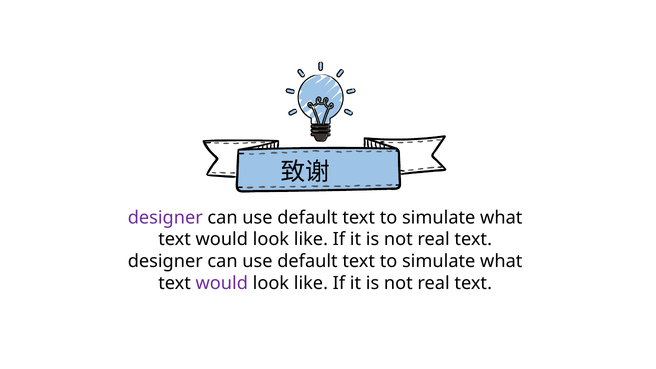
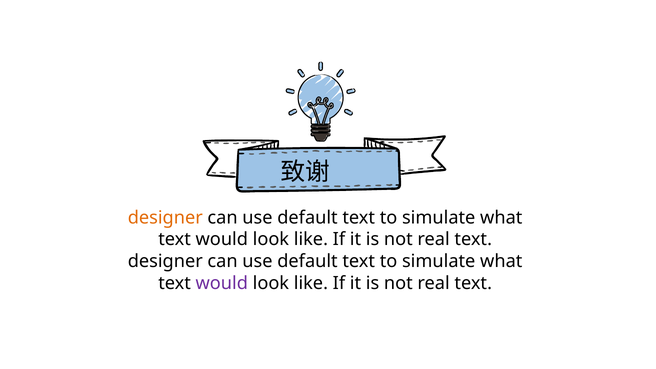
designer at (165, 218) colour: purple -> orange
